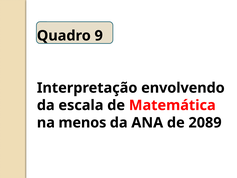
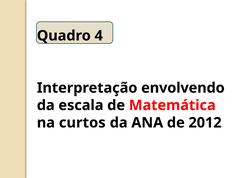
9: 9 -> 4
menos: menos -> curtos
2089: 2089 -> 2012
